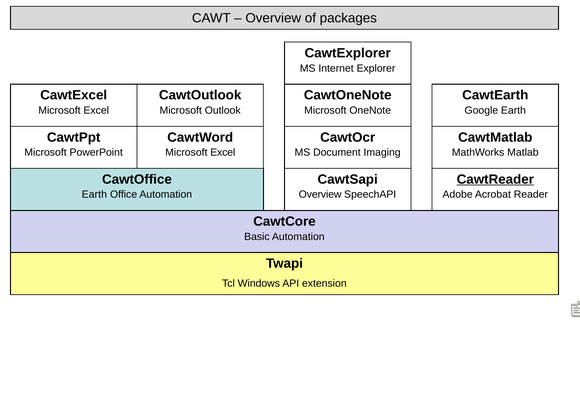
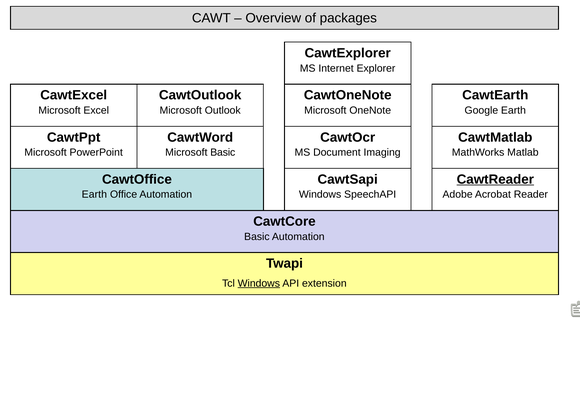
Excel at (223, 153): Excel -> Basic
Overview at (320, 195): Overview -> Windows
Windows at (259, 284) underline: none -> present
